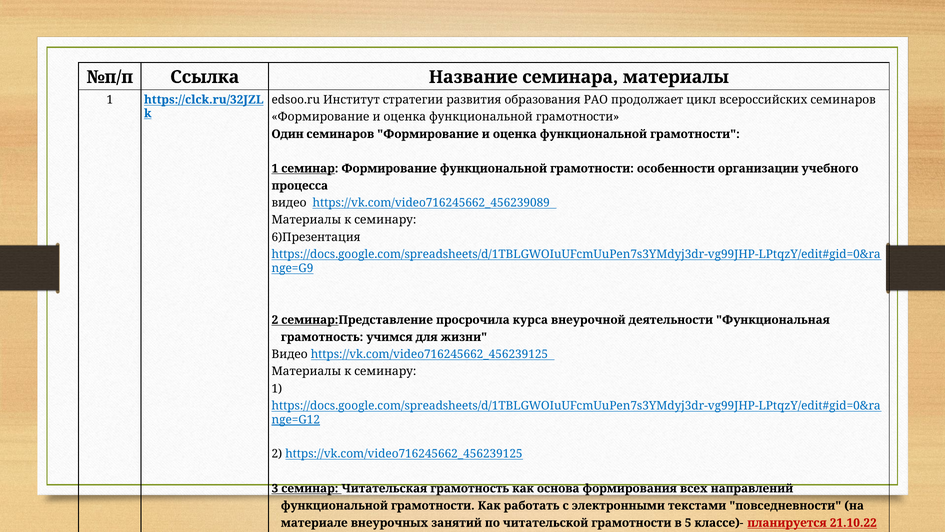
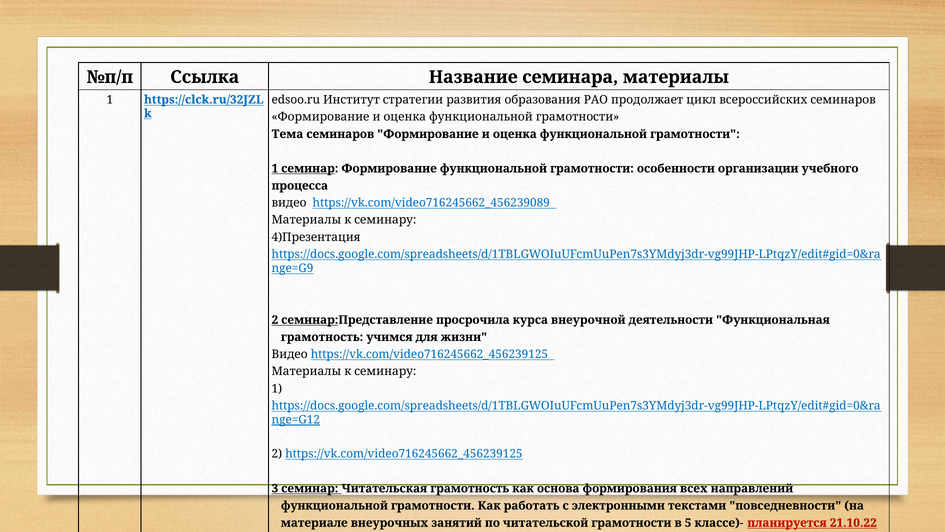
Один: Один -> Тема
6)Презентация: 6)Презентация -> 4)Презентация
